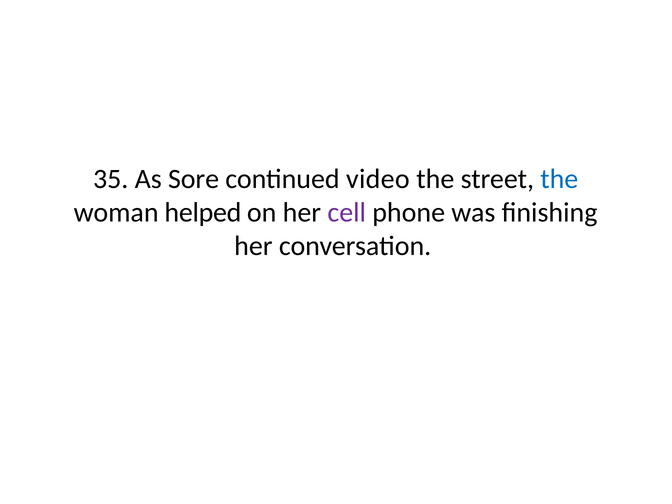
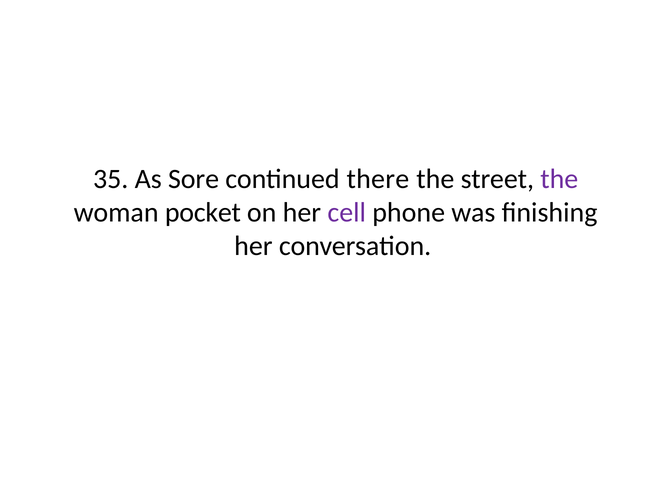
video: video -> there
the at (559, 179) colour: blue -> purple
helped: helped -> pocket
